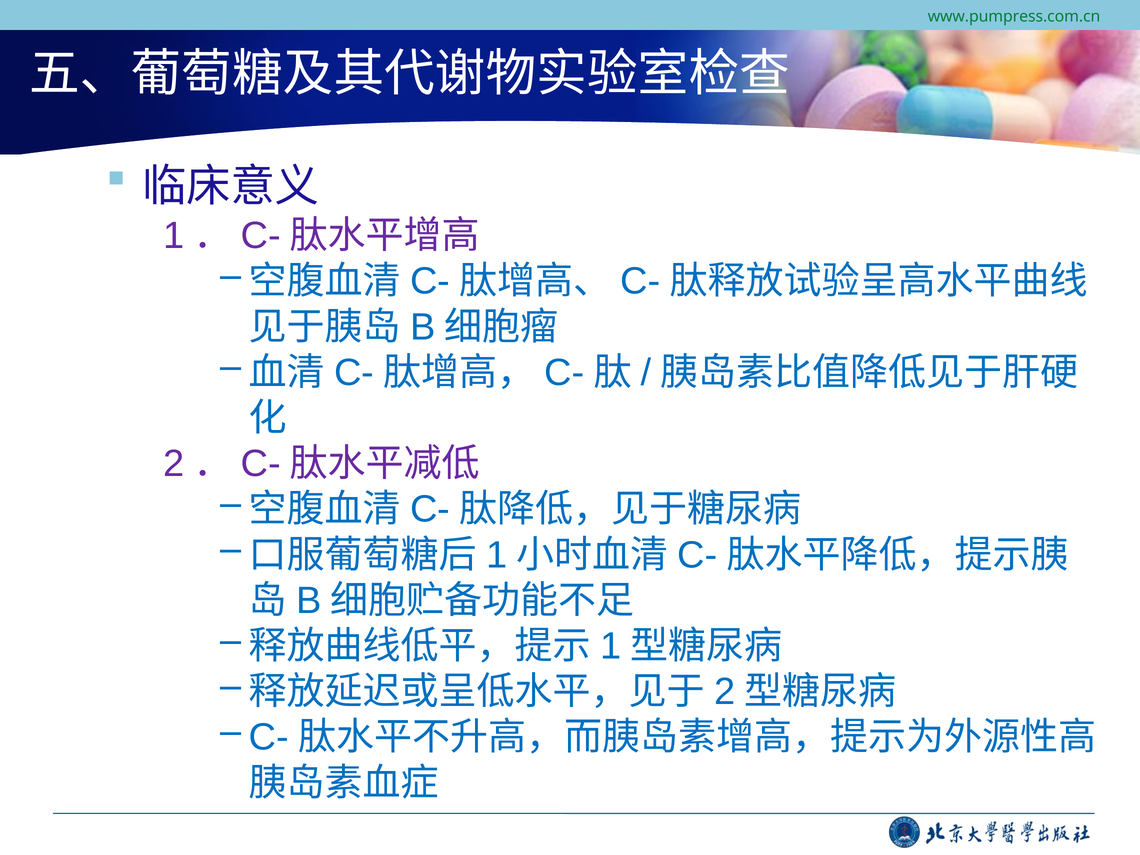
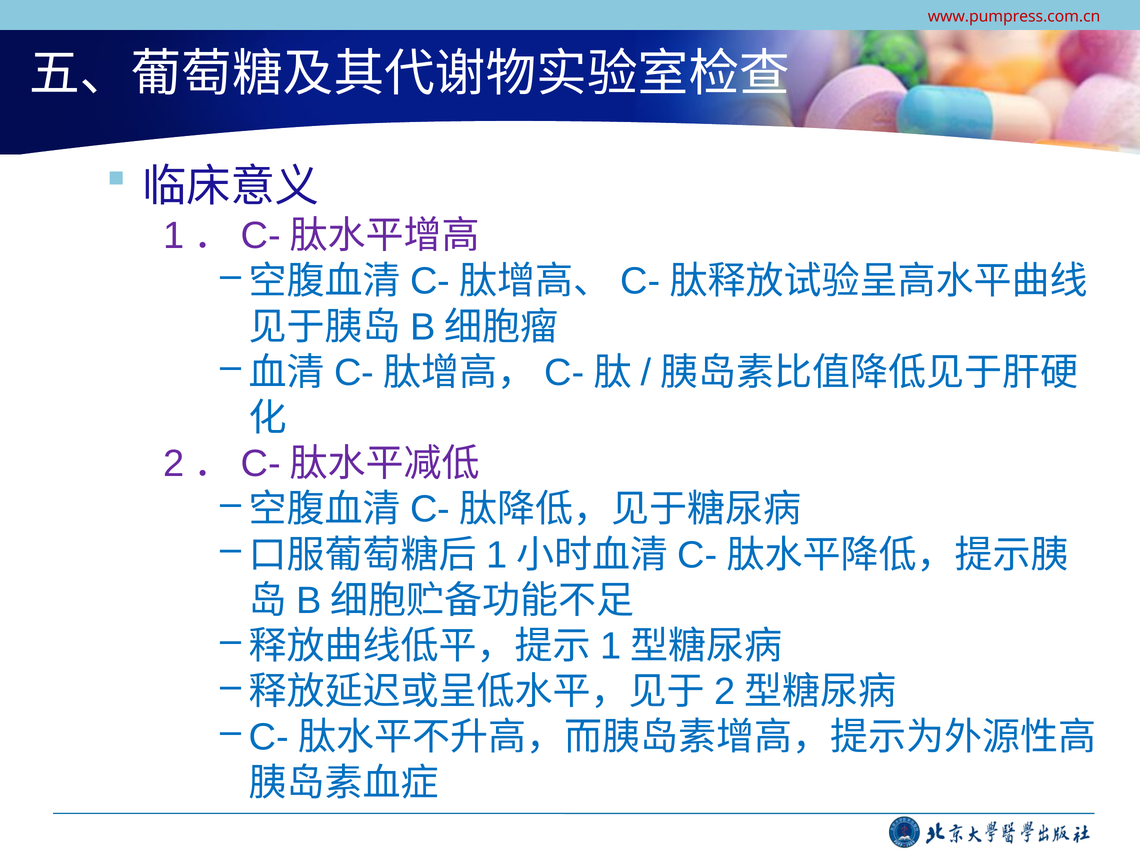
www.pumpress.com.cn colour: green -> red
